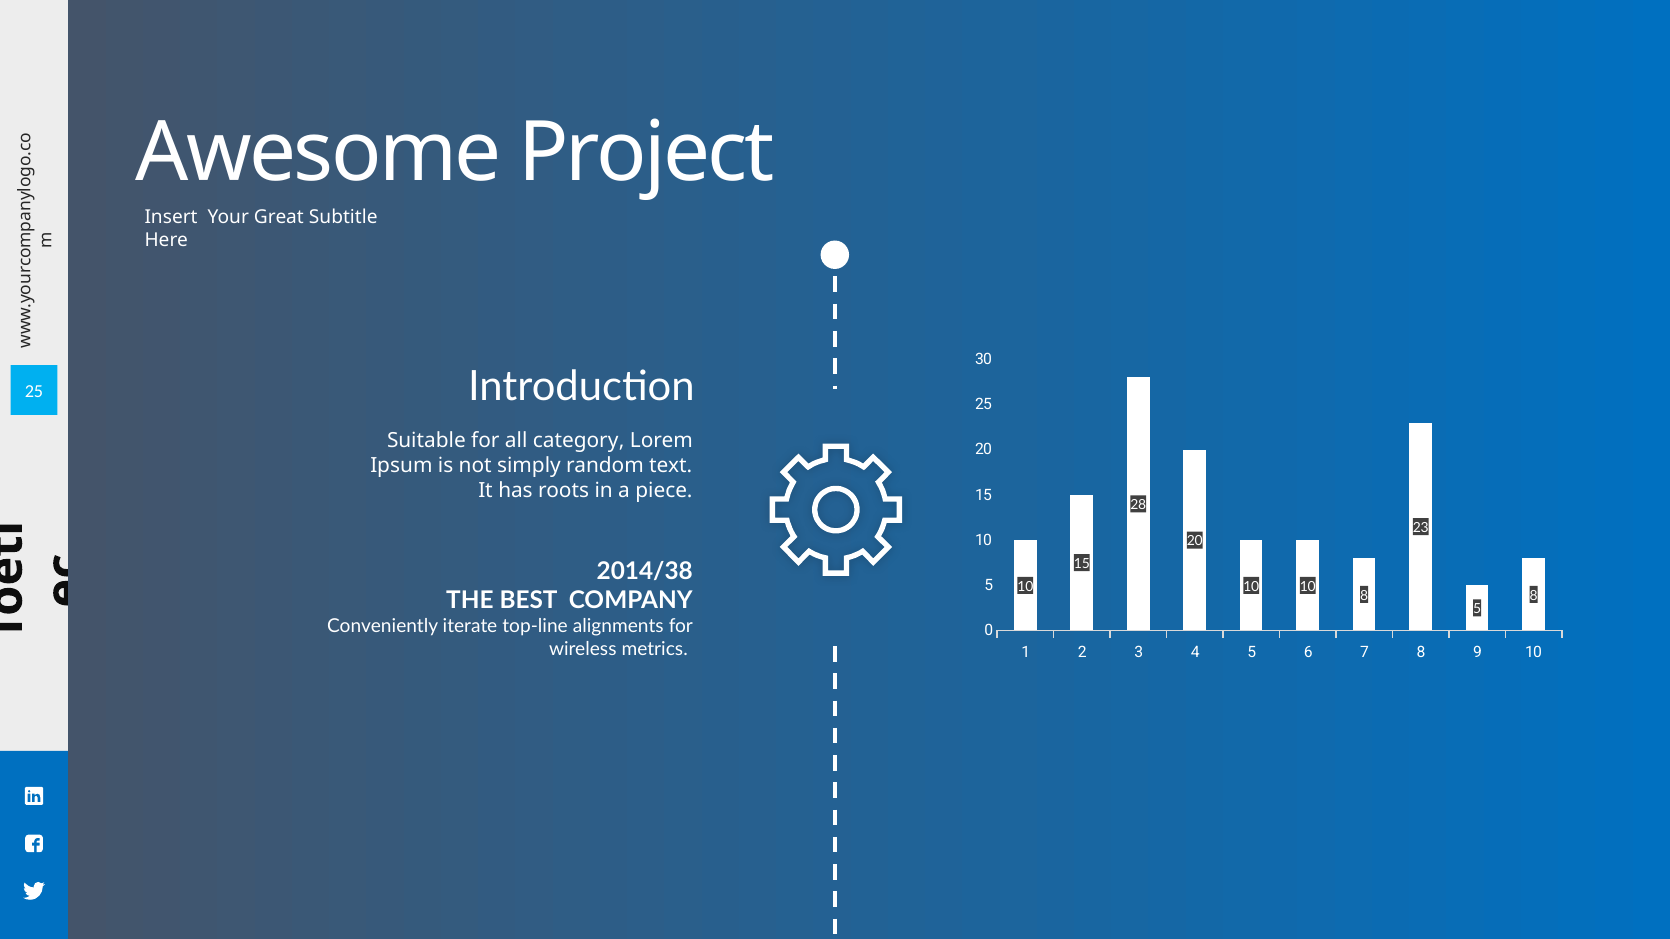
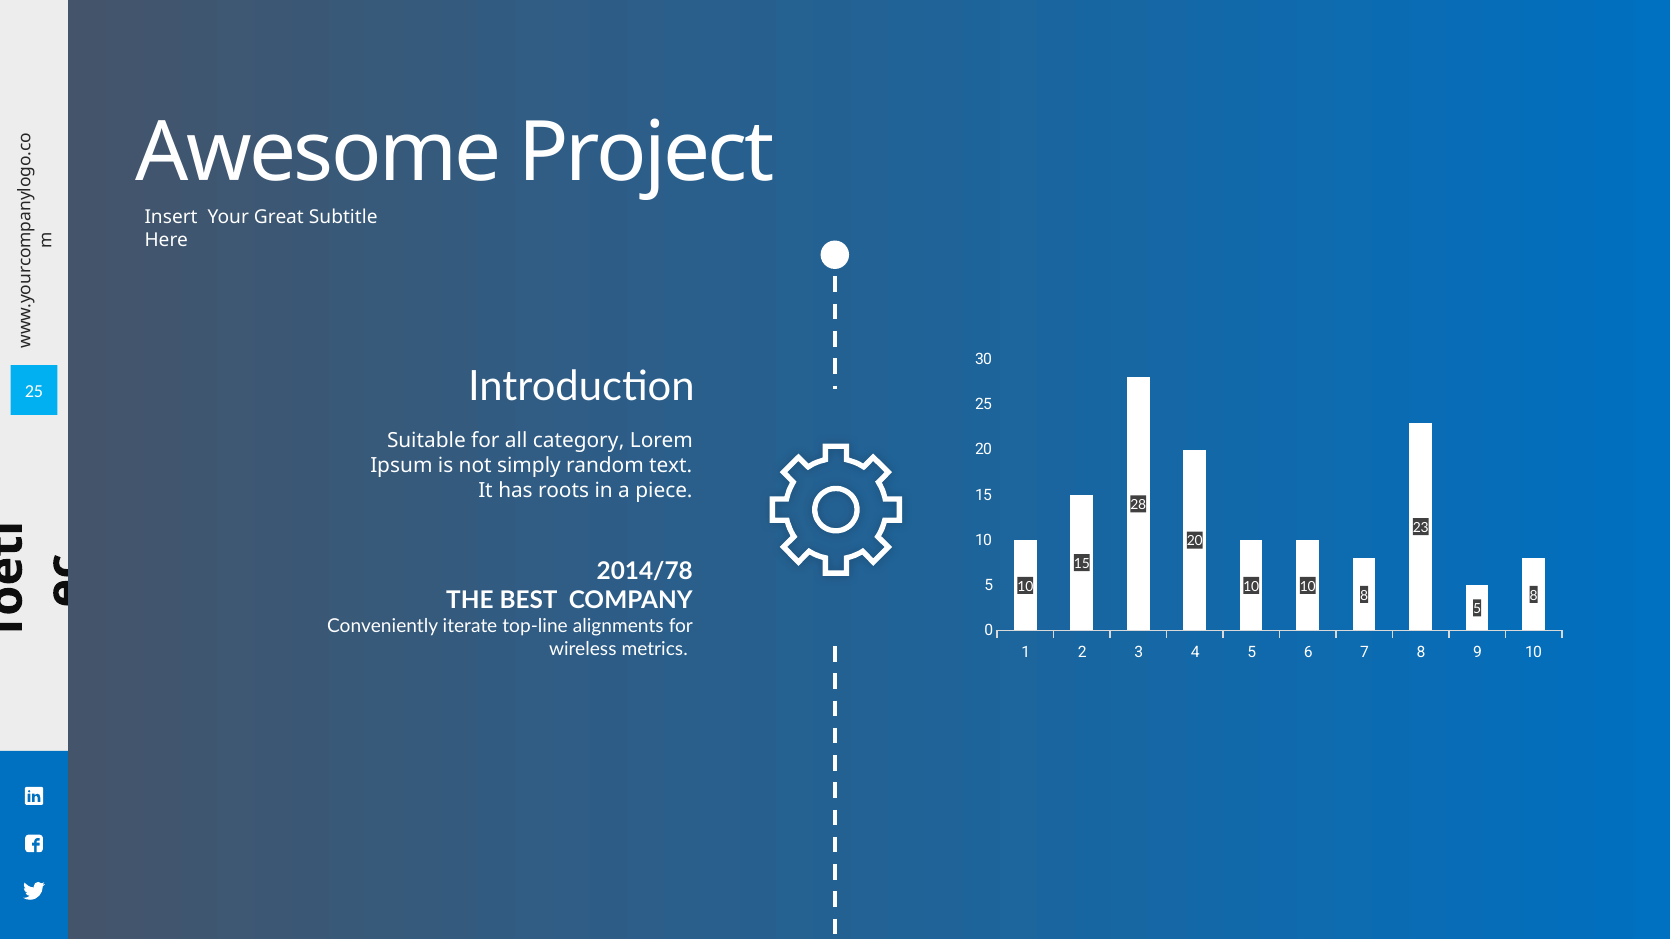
2014/38: 2014/38 -> 2014/78
